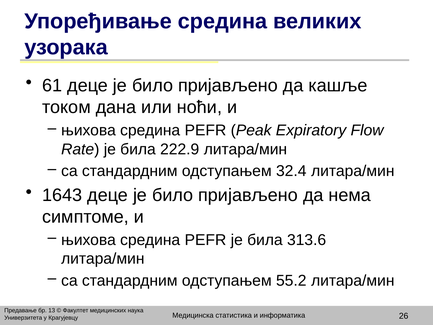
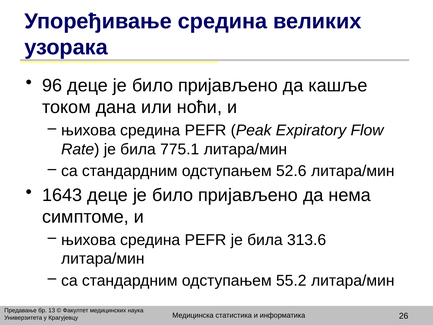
61: 61 -> 96
222.9: 222.9 -> 775.1
32.4: 32.4 -> 52.6
